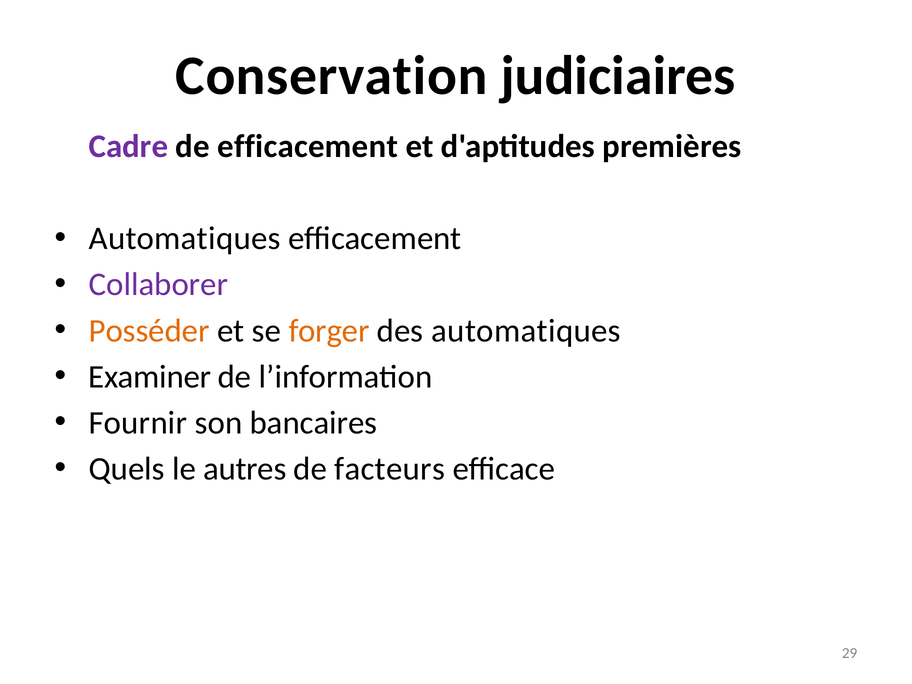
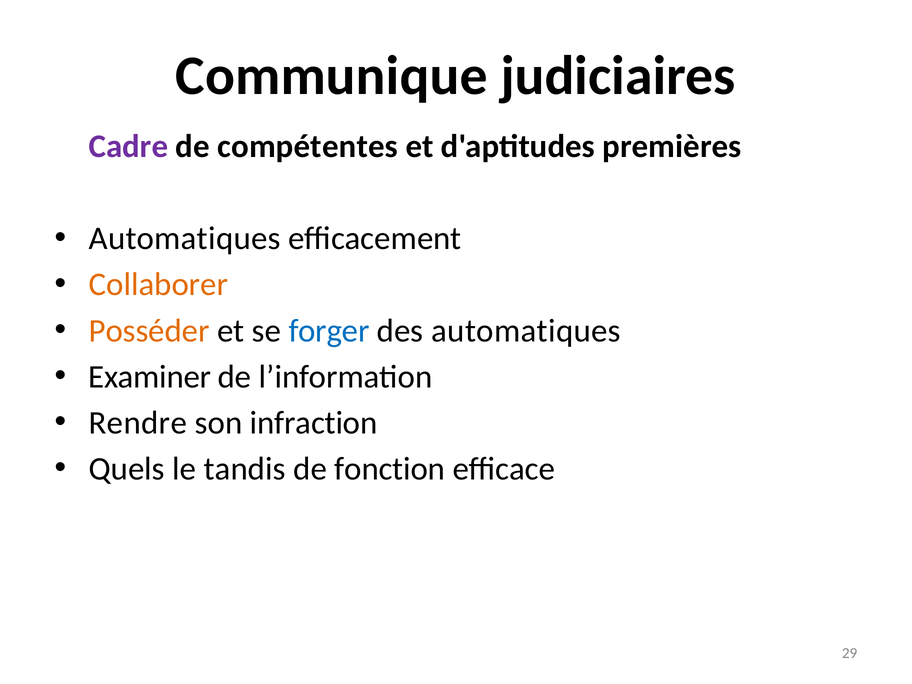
Conservation: Conservation -> Communique
de efficacement: efficacement -> compétentes
Collaborer colour: purple -> orange
forger colour: orange -> blue
Fournir: Fournir -> Rendre
bancaires: bancaires -> infraction
autres: autres -> tandis
facteurs: facteurs -> fonction
